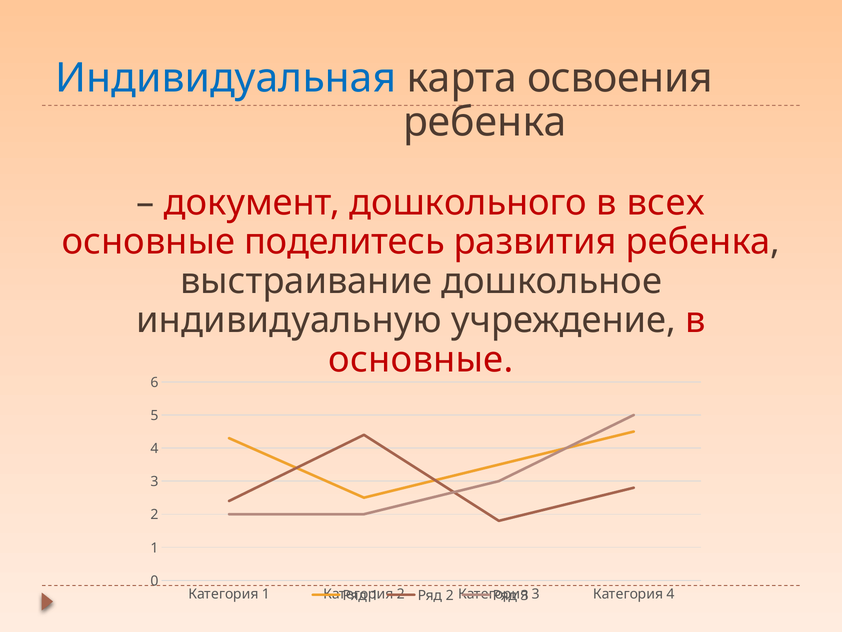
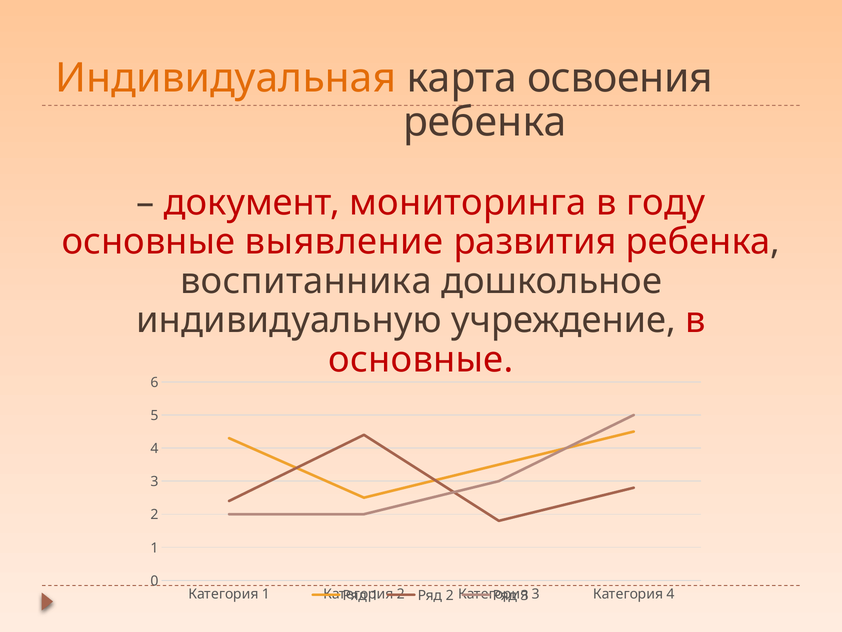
Индивидуальная colour: blue -> orange
дошкольного: дошкольного -> мониторинга
всех: всех -> году
поделитесь: поделитесь -> выявление
выстраивание: выстраивание -> воспитанника
